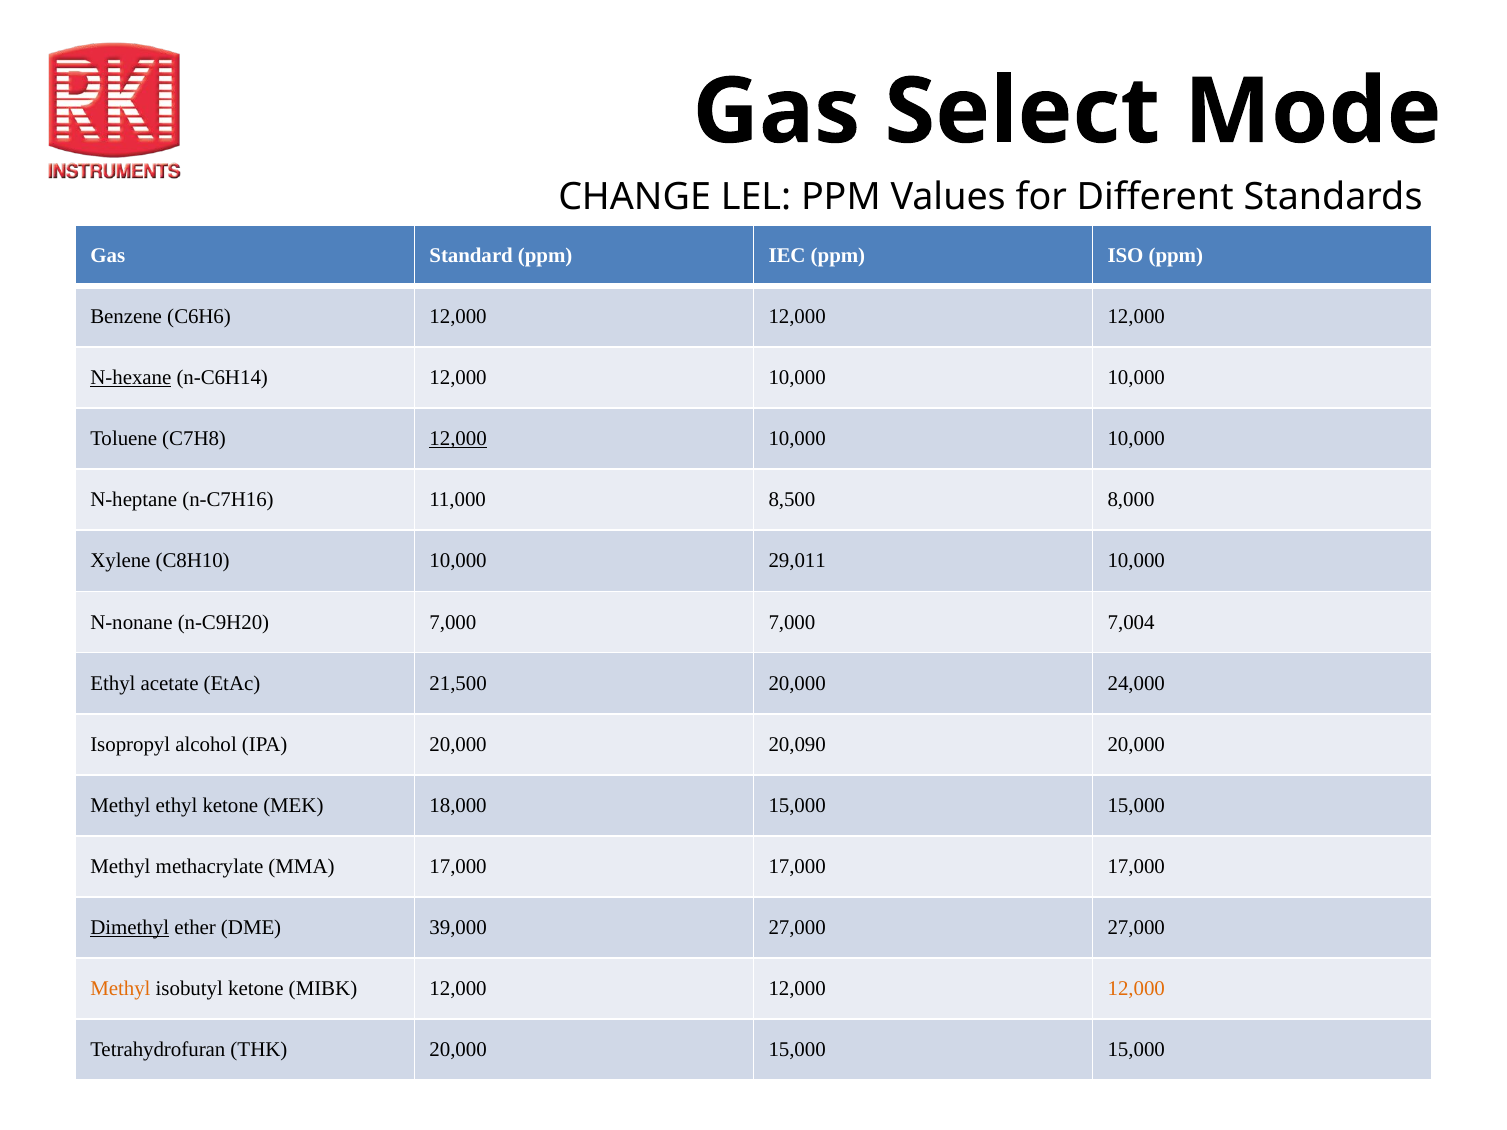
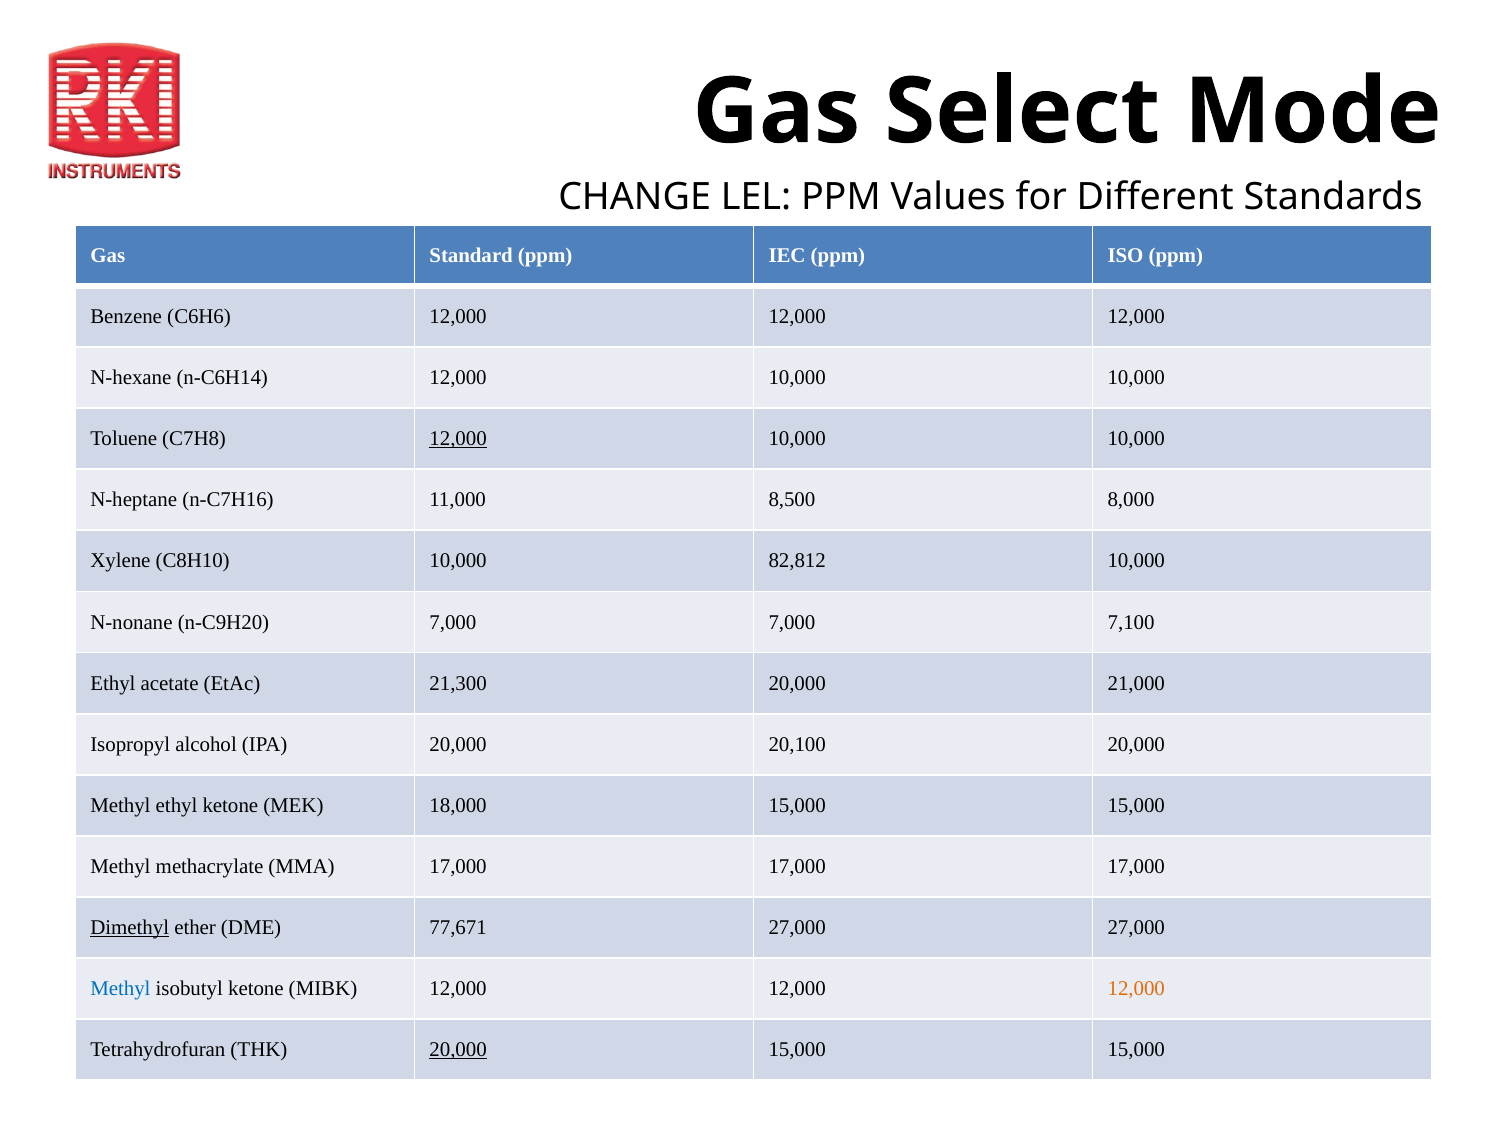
N-hexane underline: present -> none
29,011: 29,011 -> 82,812
7,004: 7,004 -> 7,100
21,500: 21,500 -> 21,300
24,000: 24,000 -> 21,000
20,090: 20,090 -> 20,100
39,000: 39,000 -> 77,671
Methyl at (120, 989) colour: orange -> blue
20,000 at (458, 1050) underline: none -> present
